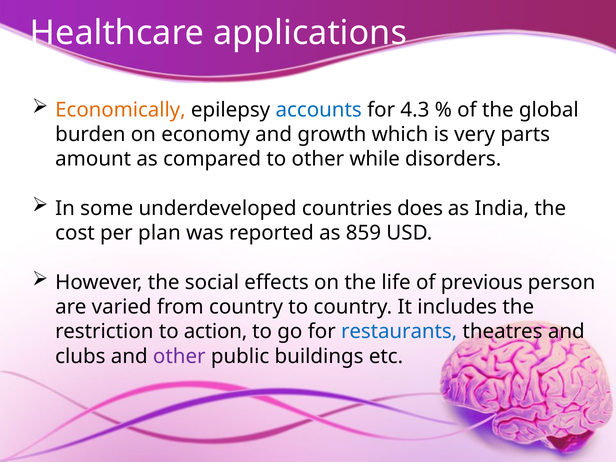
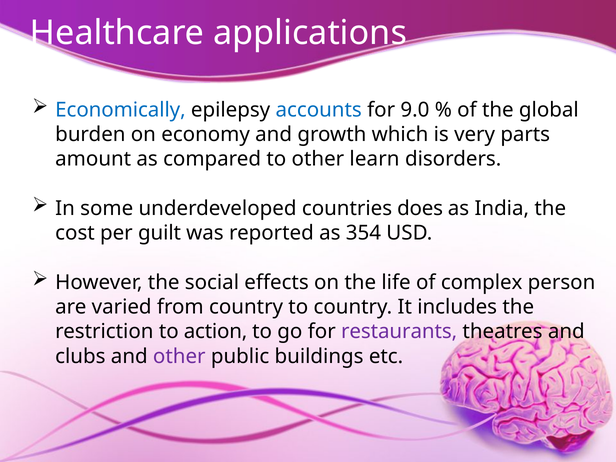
Economically colour: orange -> blue
4.3: 4.3 -> 9.0
while: while -> learn
plan: plan -> guilt
859: 859 -> 354
previous: previous -> complex
restaurants colour: blue -> purple
